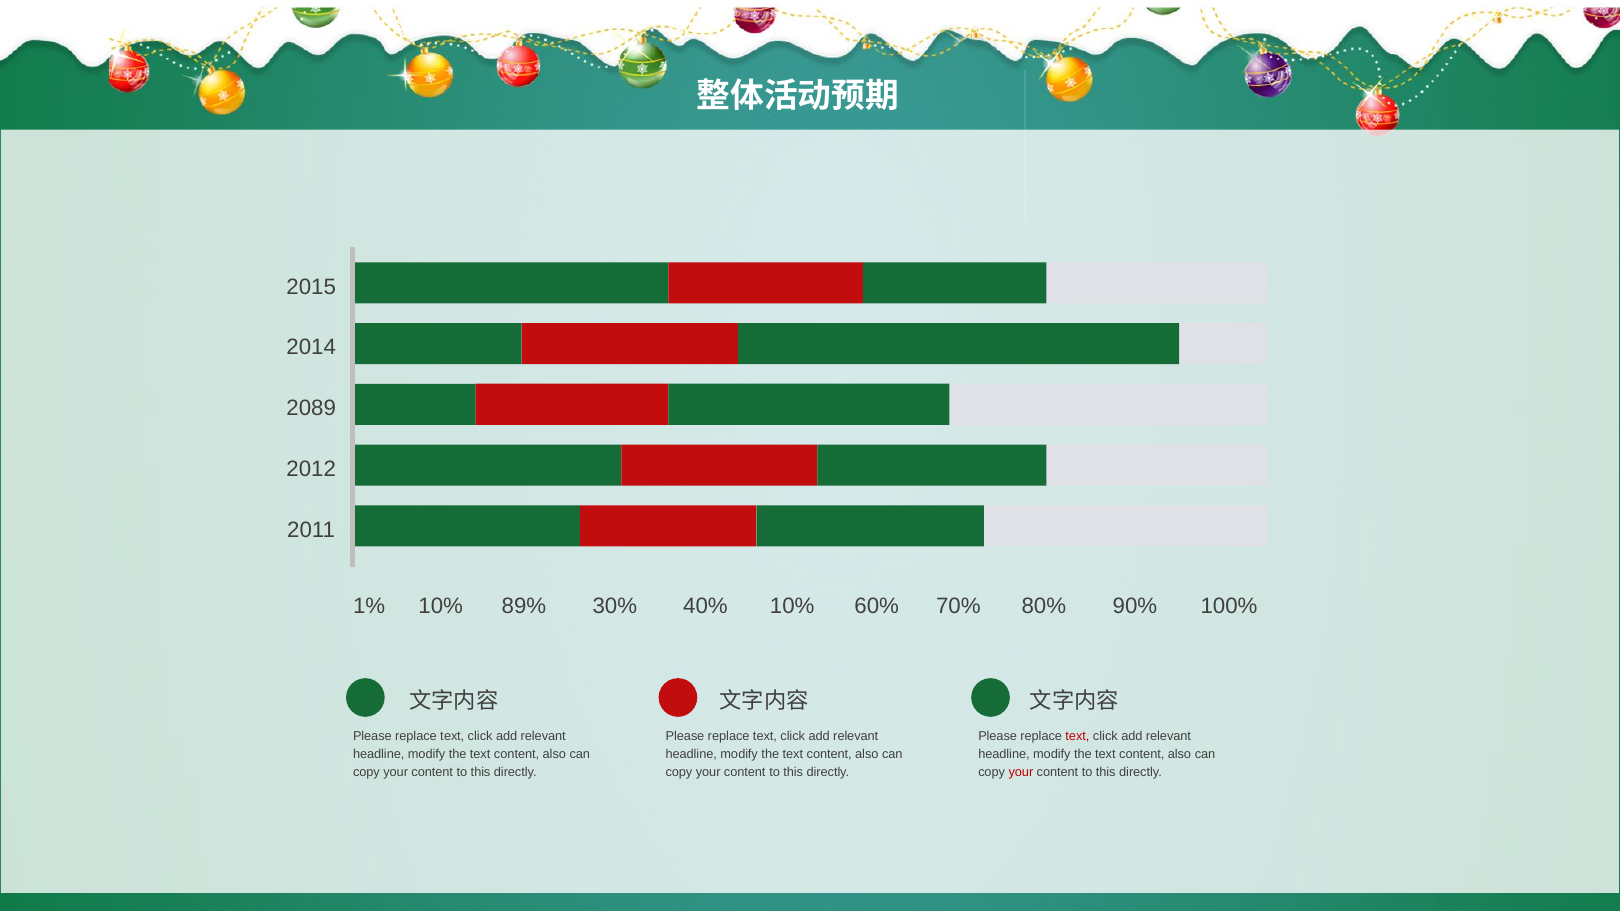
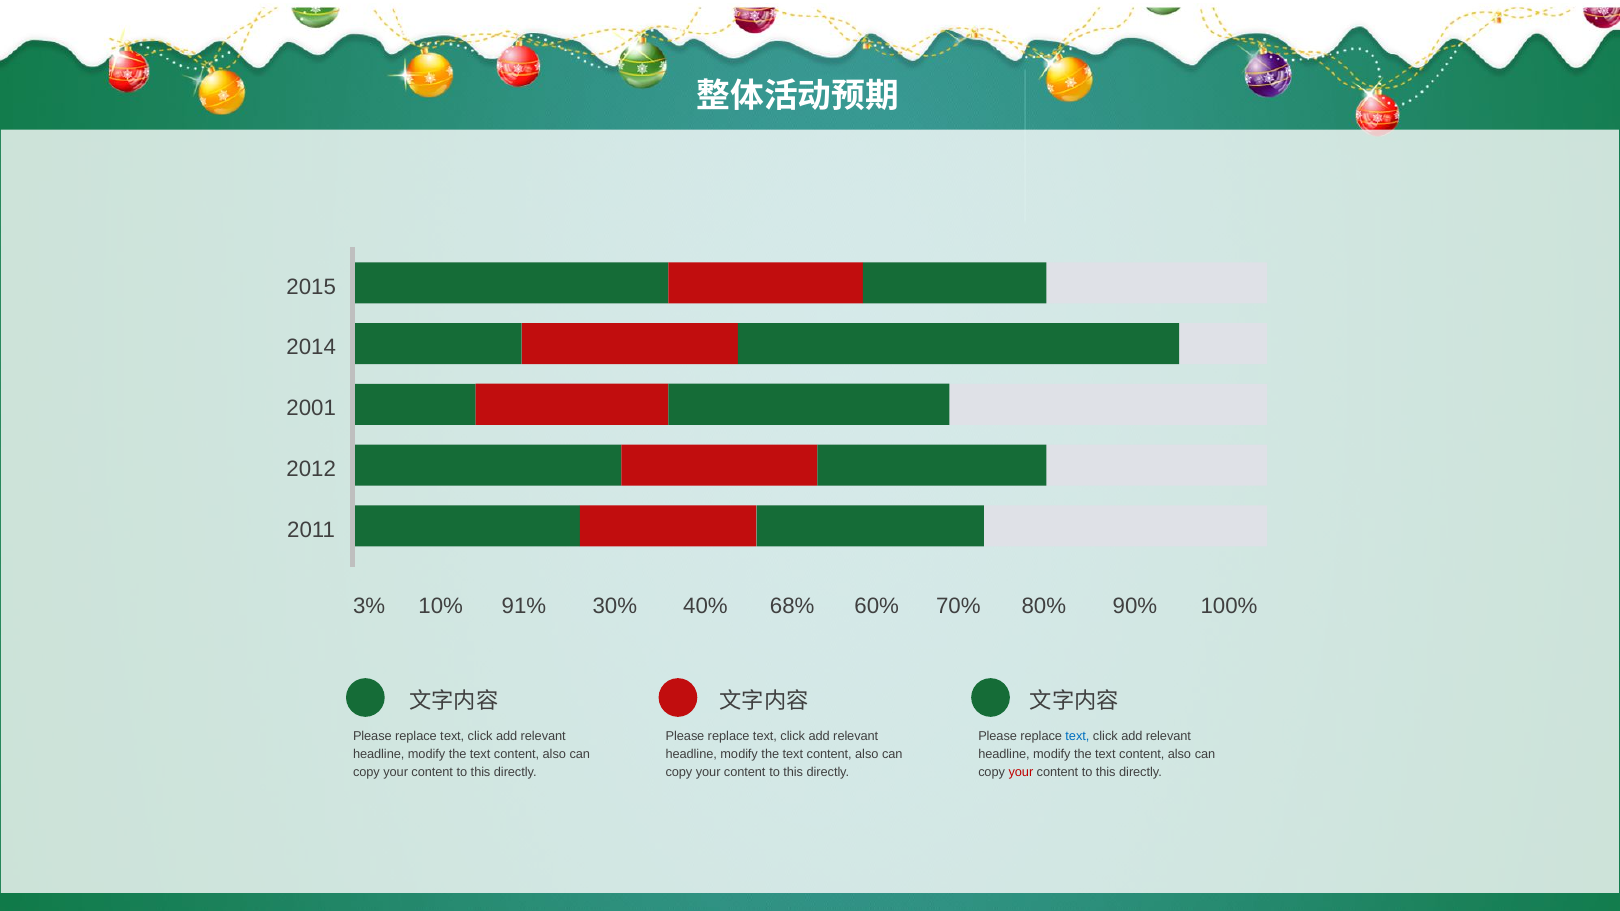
2089: 2089 -> 2001
1%: 1% -> 3%
89%: 89% -> 91%
40% 10%: 10% -> 68%
text at (1077, 736) colour: red -> blue
